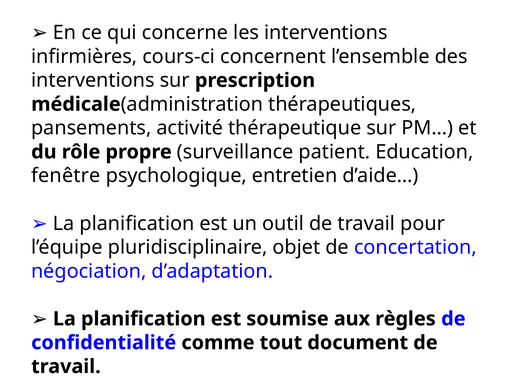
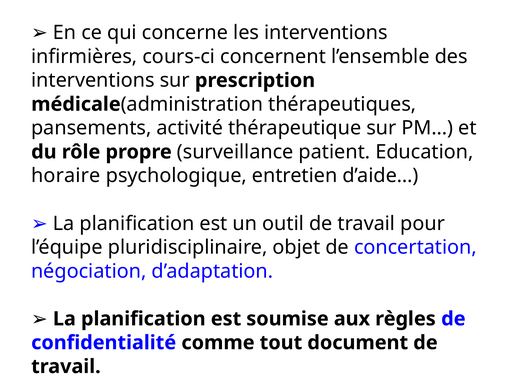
fenêtre: fenêtre -> horaire
